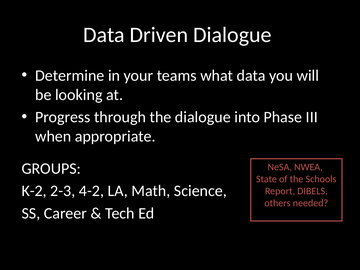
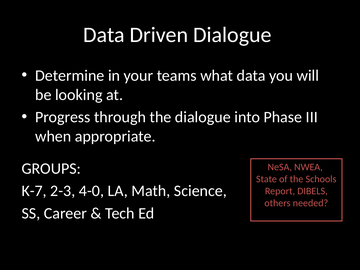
K-2: K-2 -> K-7
4-2: 4-2 -> 4-0
